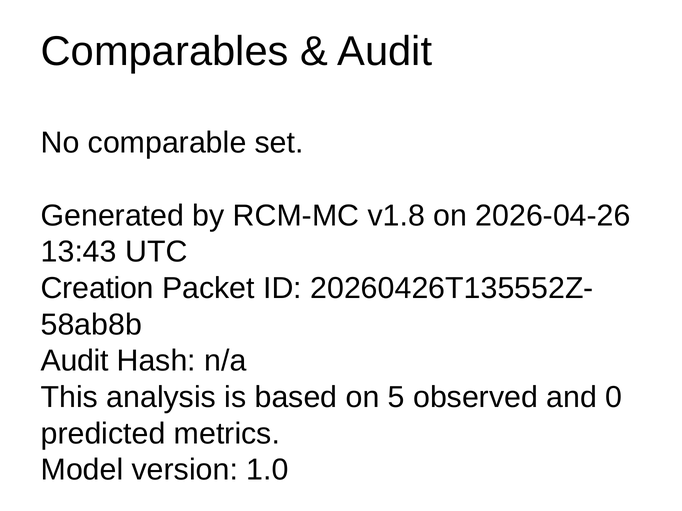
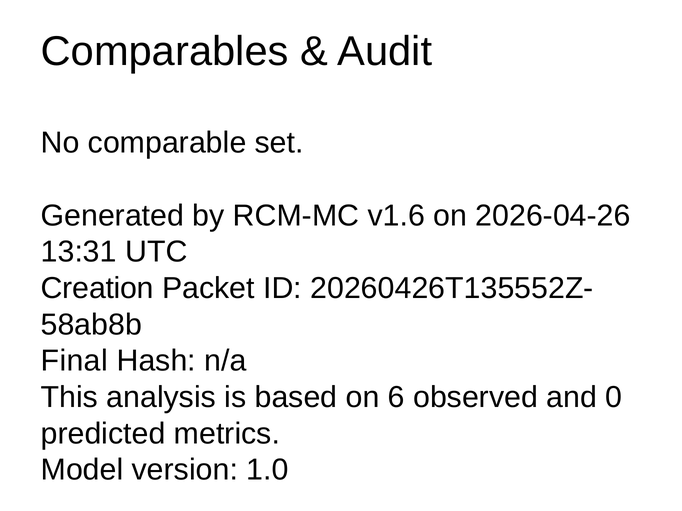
v1.8: v1.8 -> v1.6
13:43: 13:43 -> 13:31
Audit at (75, 361): Audit -> Final
5: 5 -> 6
